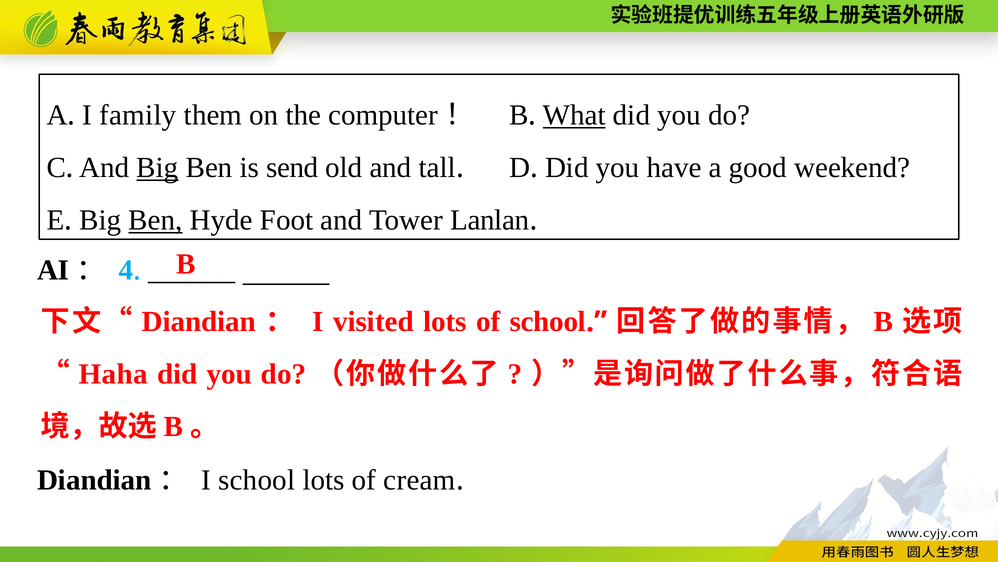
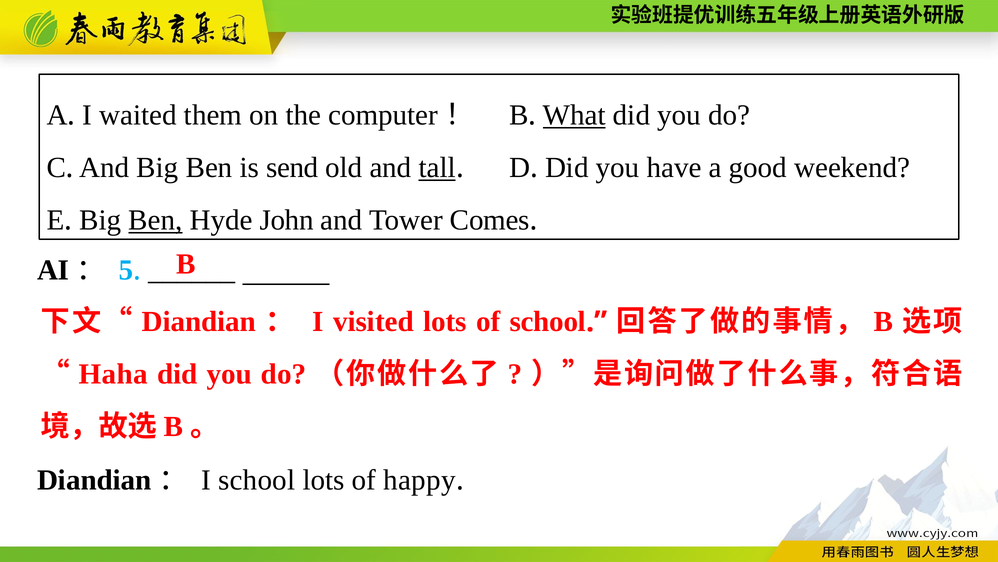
family: family -> waited
Big at (157, 167) underline: present -> none
tall underline: none -> present
Foot: Foot -> John
Lanlan: Lanlan -> Comes
4: 4 -> 5
cream: cream -> happy
